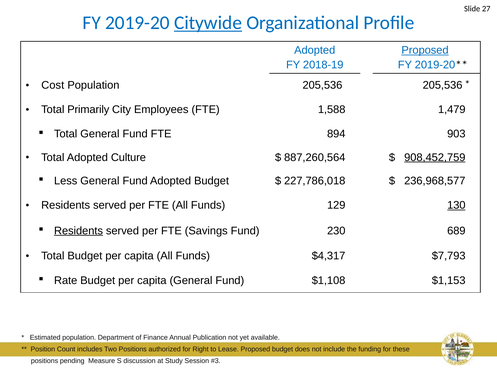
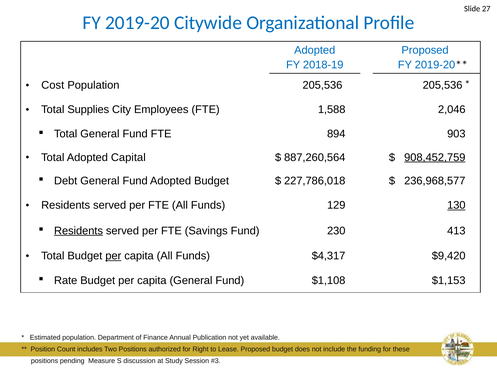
Citywide underline: present -> none
Proposed at (425, 50) underline: present -> none
Primarily: Primarily -> Supplies
1,479: 1,479 -> 2,046
Culture: Culture -> Capital
Less: Less -> Debt
689: 689 -> 413
per at (113, 256) underline: none -> present
$7,793: $7,793 -> $9,420
